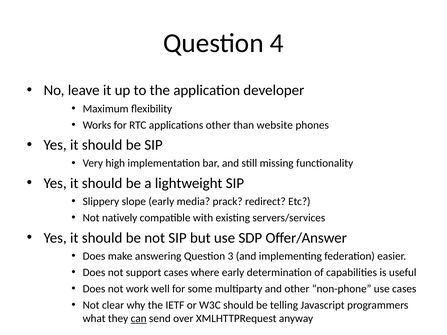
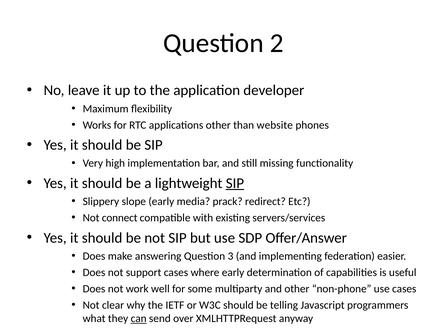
4: 4 -> 2
SIP at (235, 183) underline: none -> present
natively: natively -> connect
